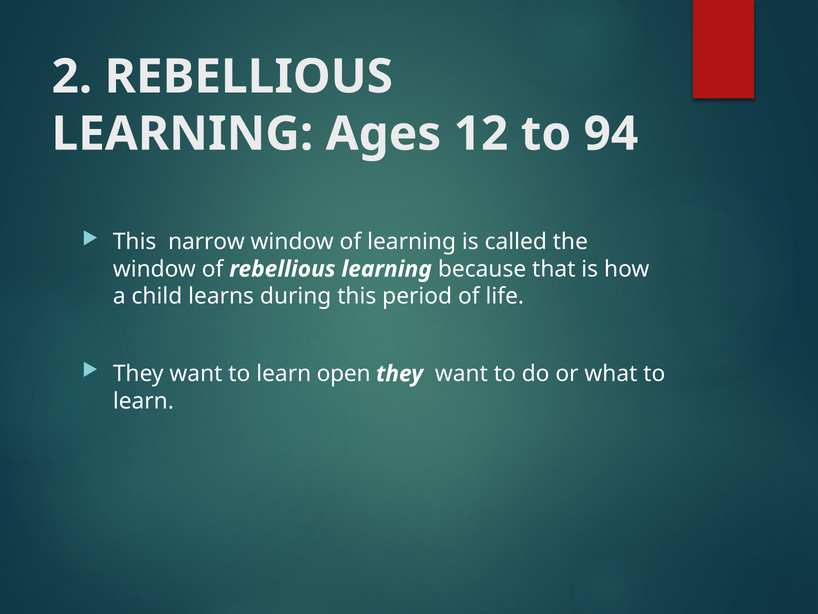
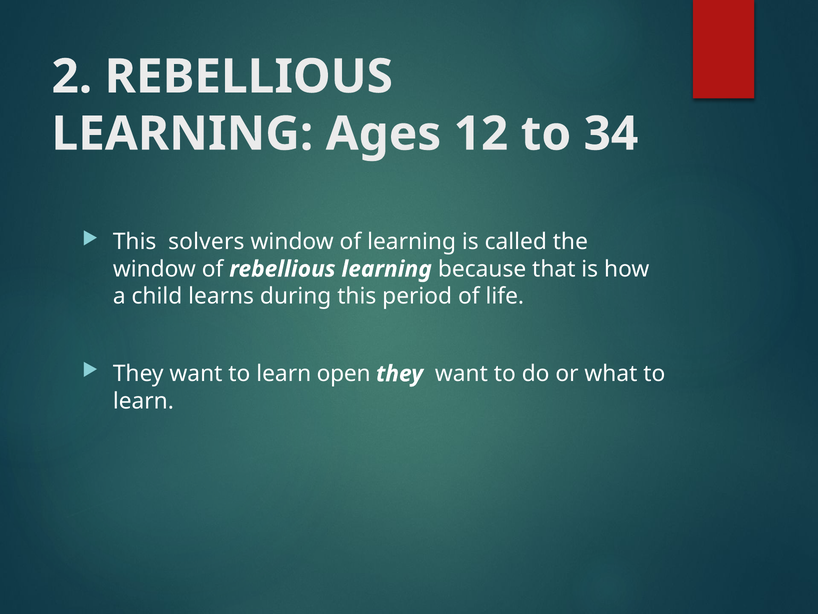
94: 94 -> 34
narrow: narrow -> solvers
